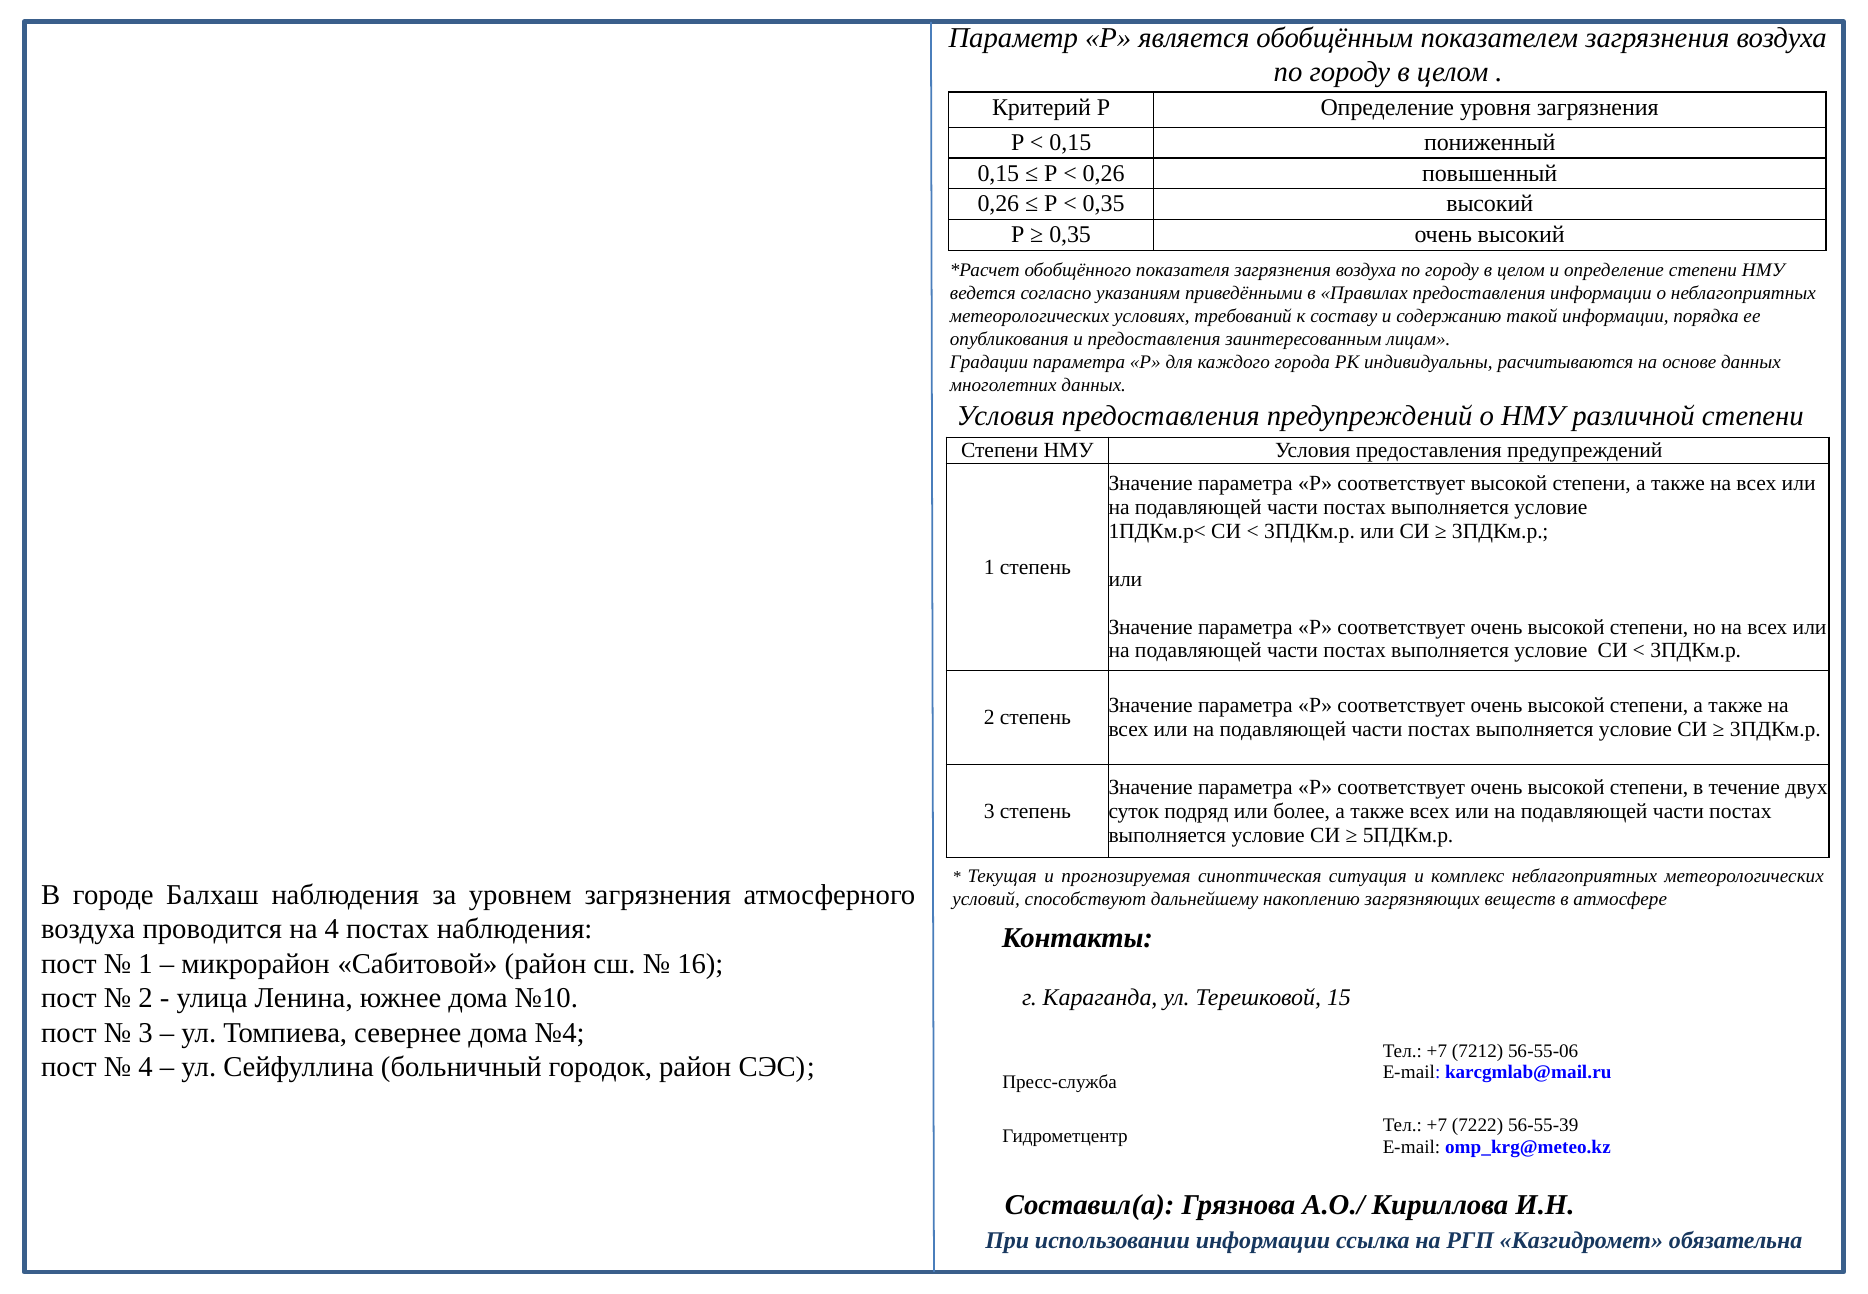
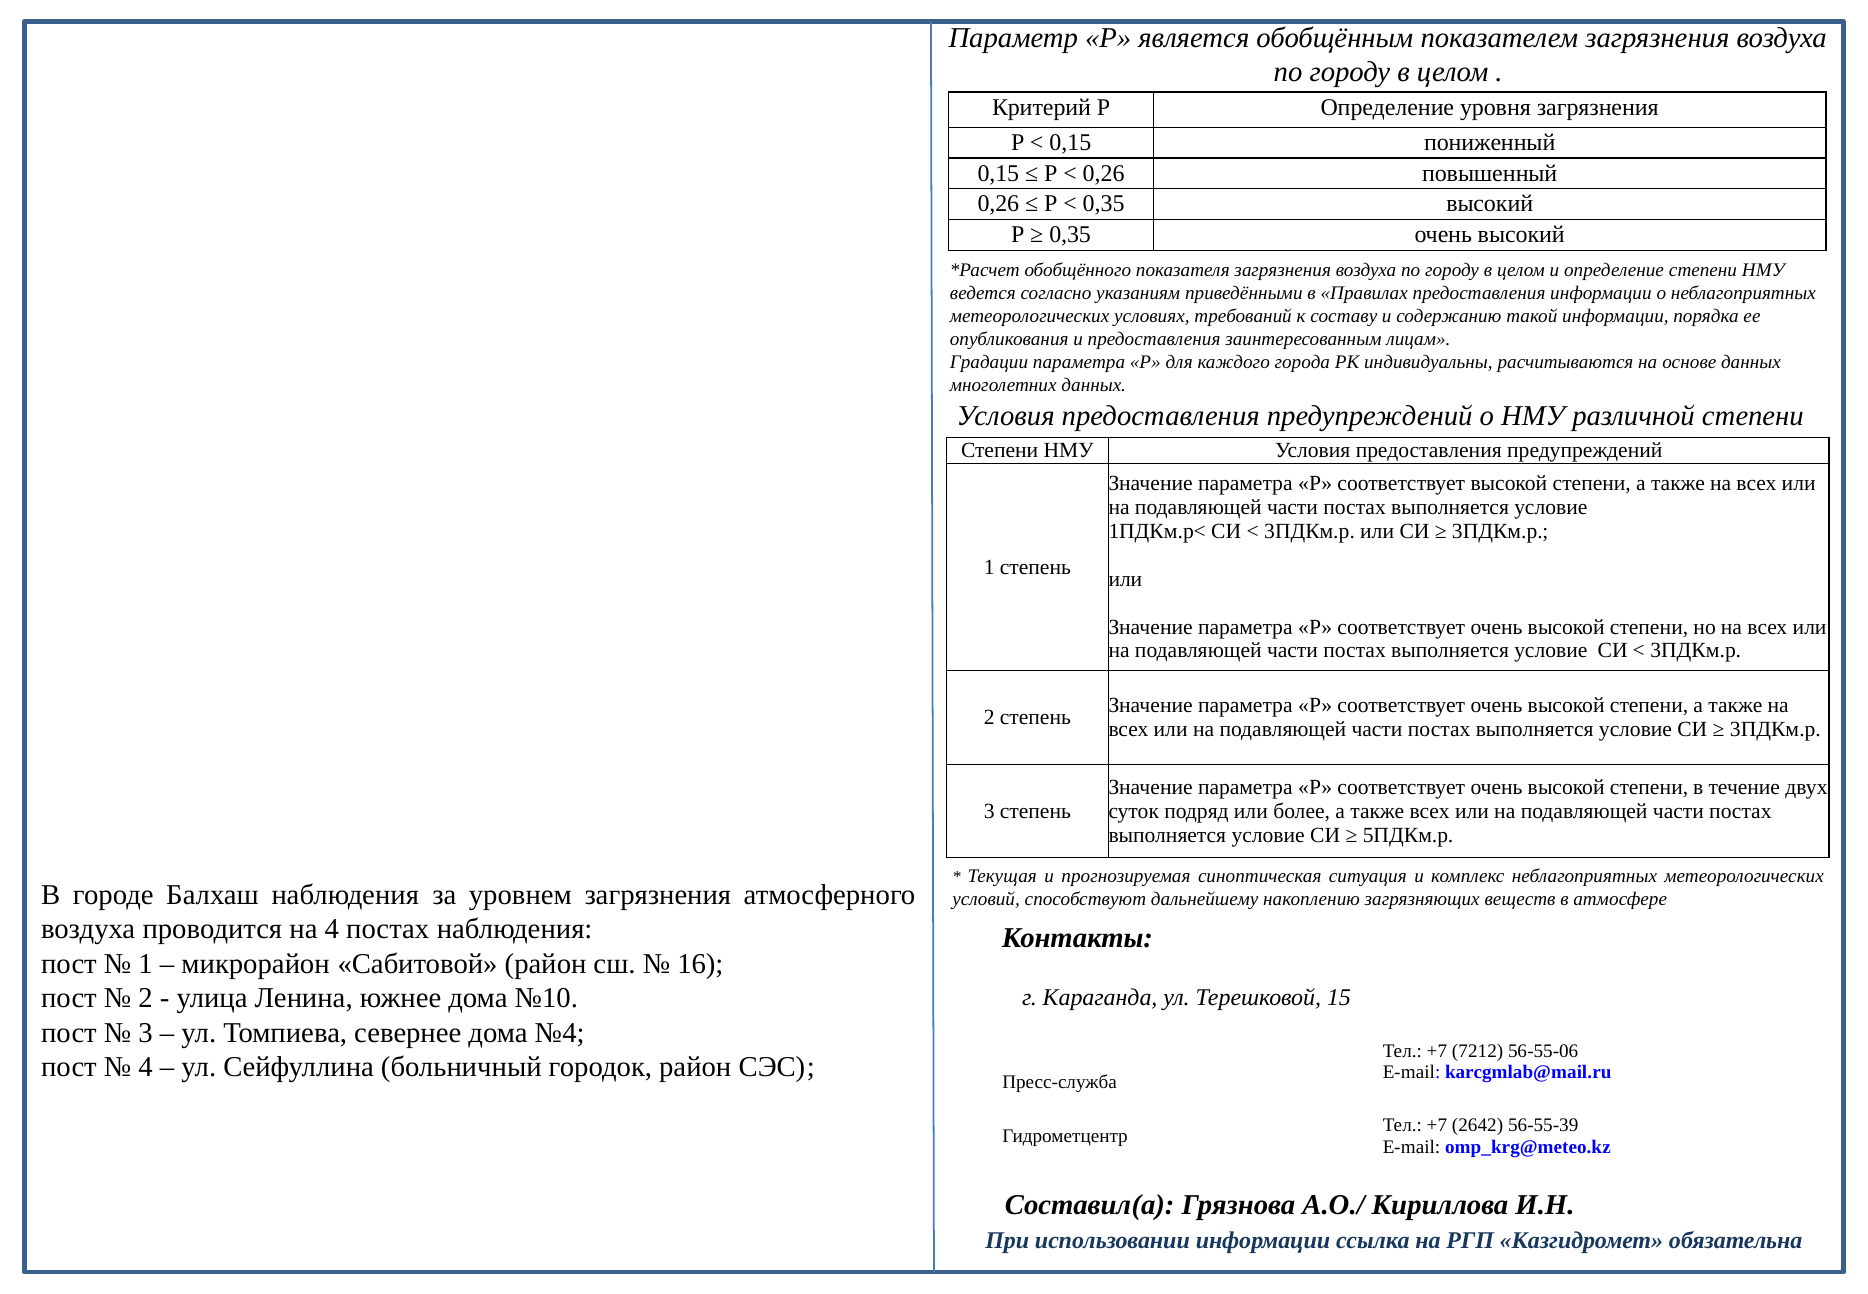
7222: 7222 -> 2642
